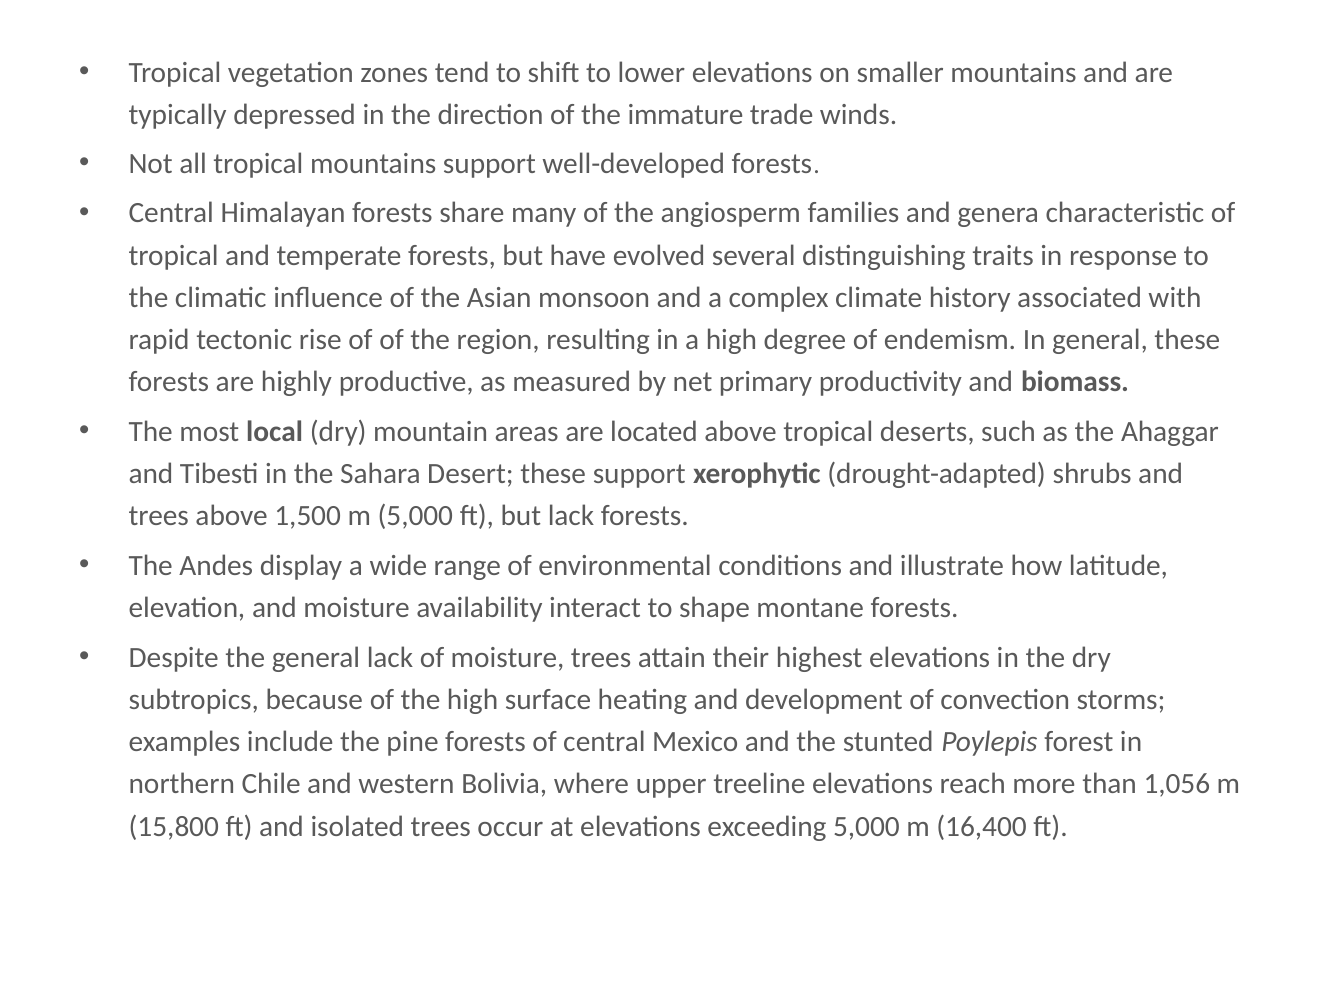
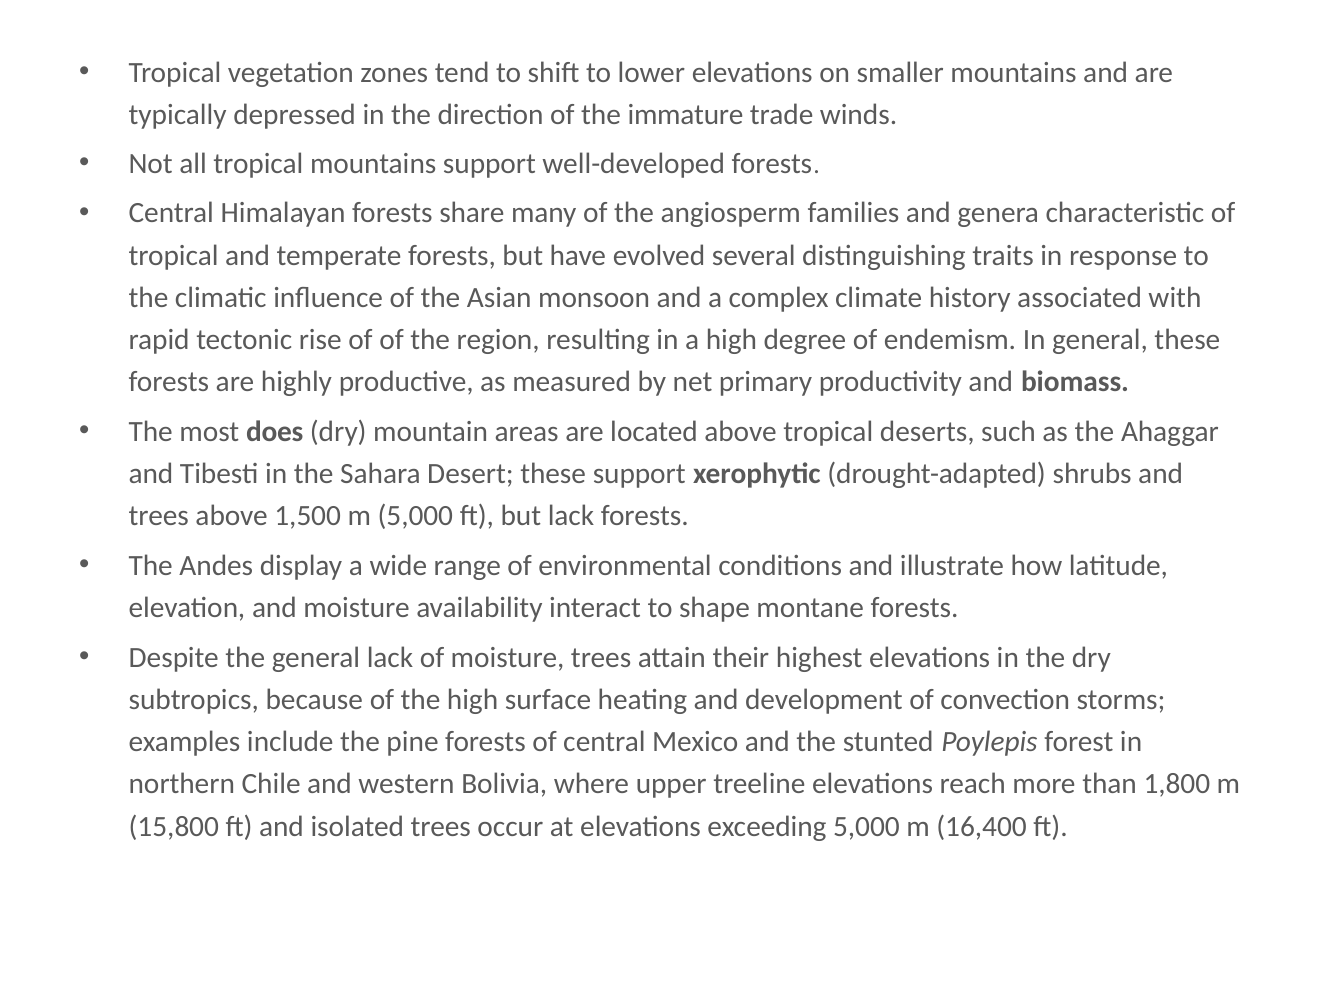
local: local -> does
1,056: 1,056 -> 1,800
